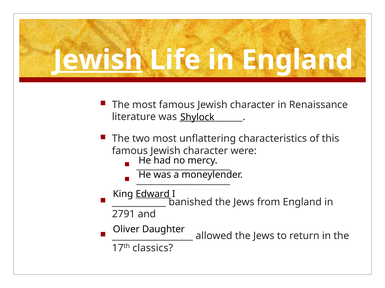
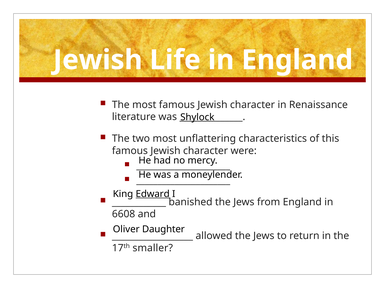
Jewish at (98, 60) underline: present -> none
2791: 2791 -> 6608
classics: classics -> smaller
